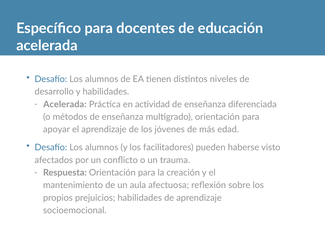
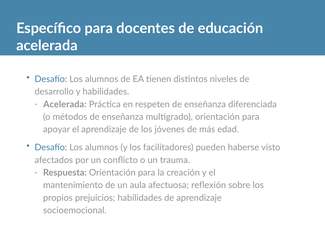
actividad: actividad -> respeten
